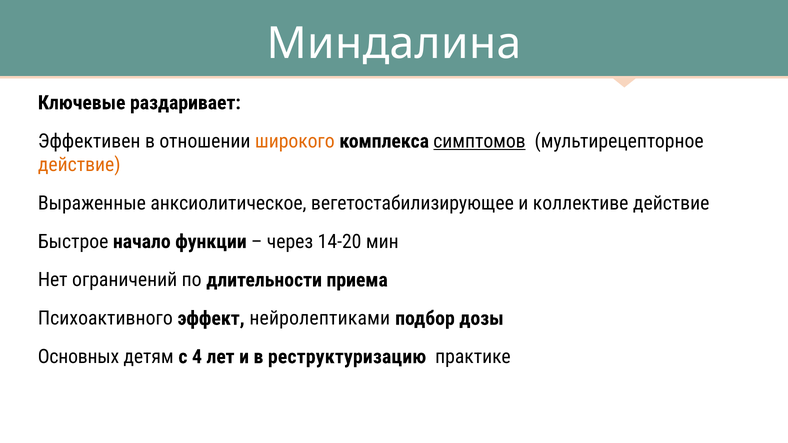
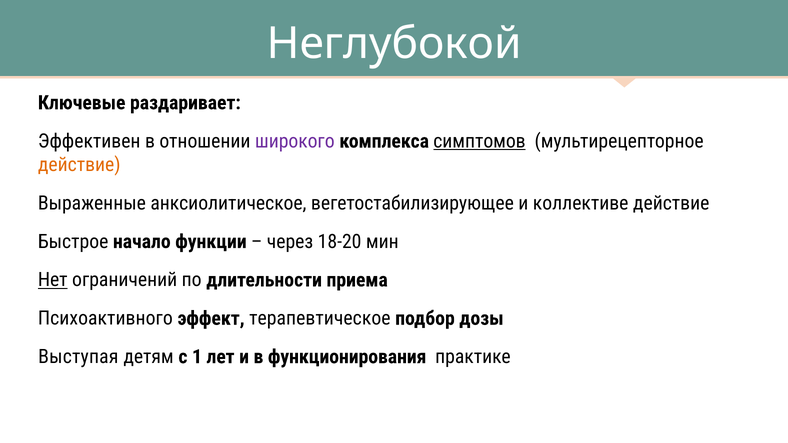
Миндалина: Миндалина -> Неглубокой
широкого colour: orange -> purple
14-20: 14-20 -> 18-20
Нет underline: none -> present
нейролептиками: нейролептиками -> терапевтическое
Основных: Основных -> Выступая
4: 4 -> 1
реструктуризацию: реструктуризацию -> функционирования
